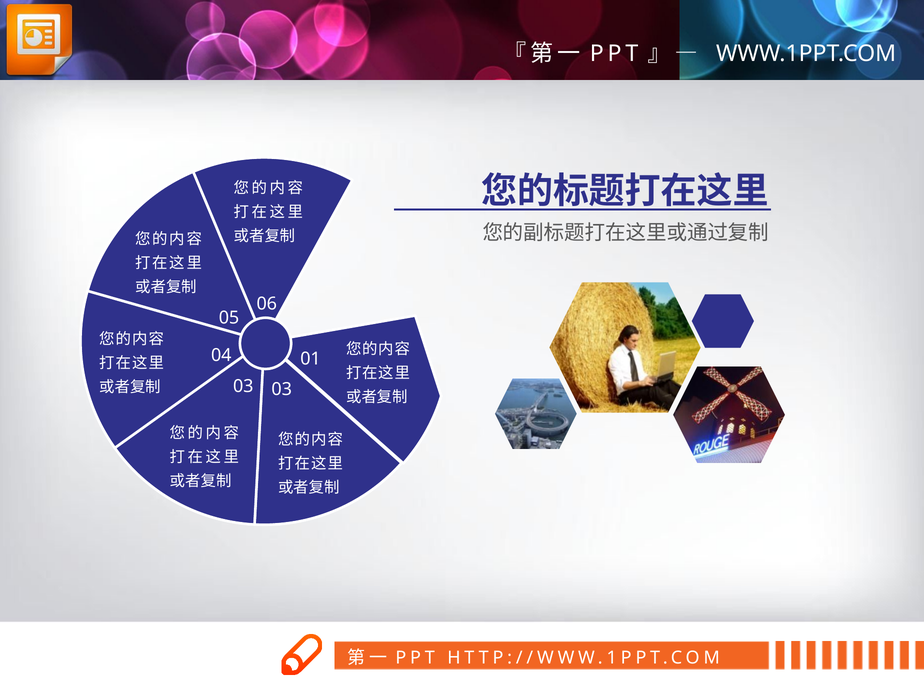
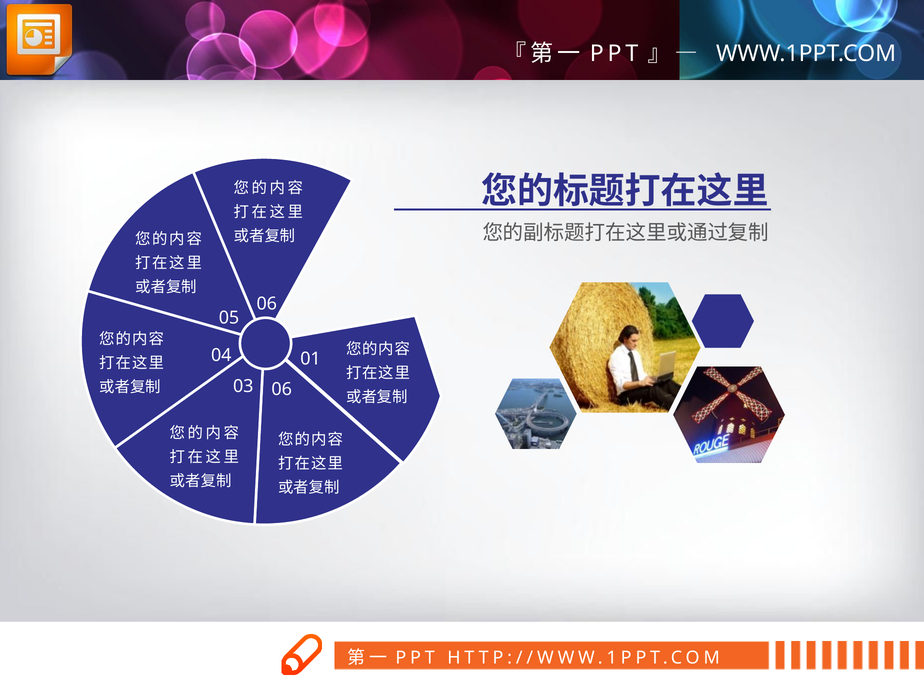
03 03: 03 -> 06
